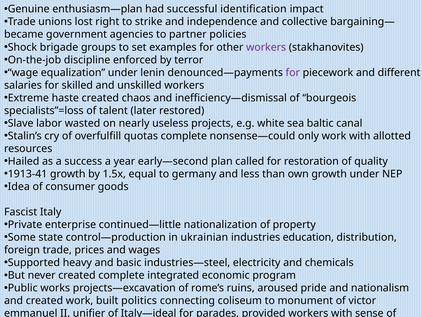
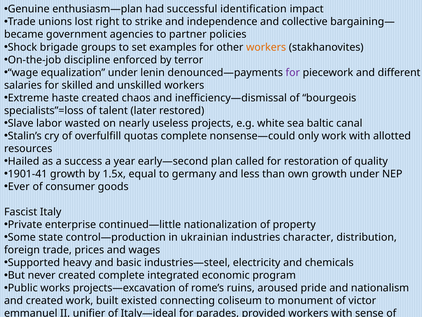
workers at (266, 47) colour: purple -> orange
1913-41: 1913-41 -> 1901-41
Idea: Idea -> Ever
education: education -> character
politics: politics -> existed
